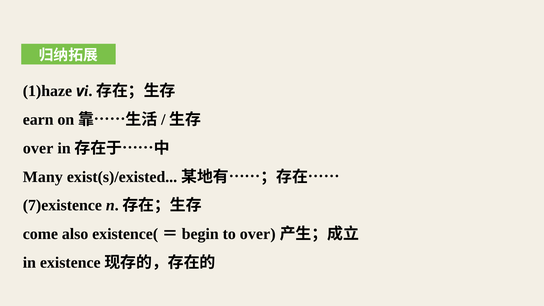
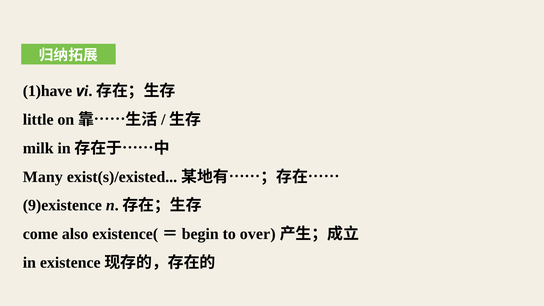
1)haze: 1)haze -> 1)have
earn: earn -> little
over at (38, 148): over -> milk
7)existence: 7)existence -> 9)existence
